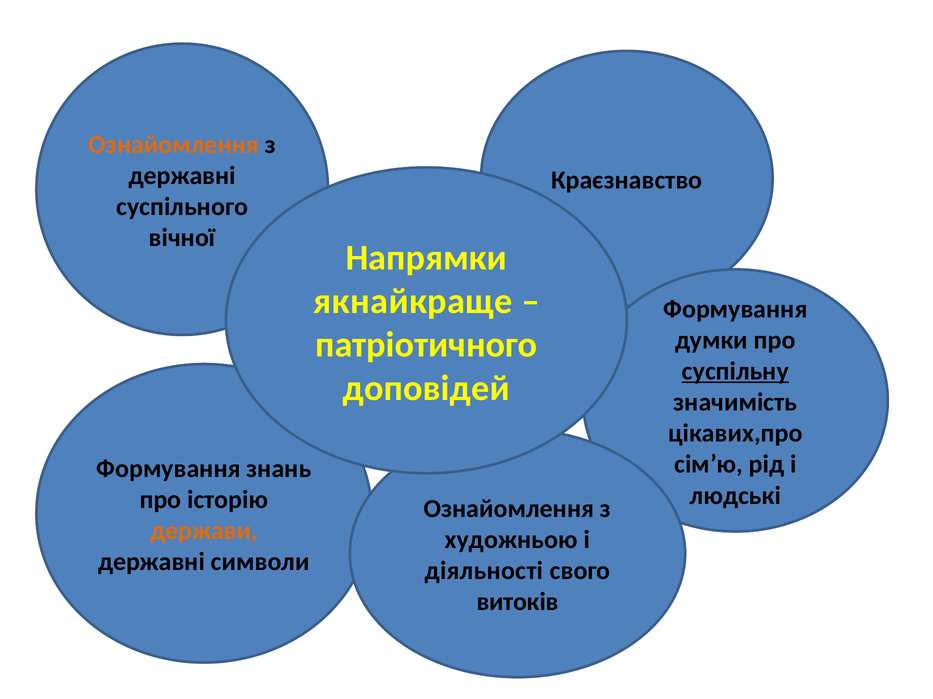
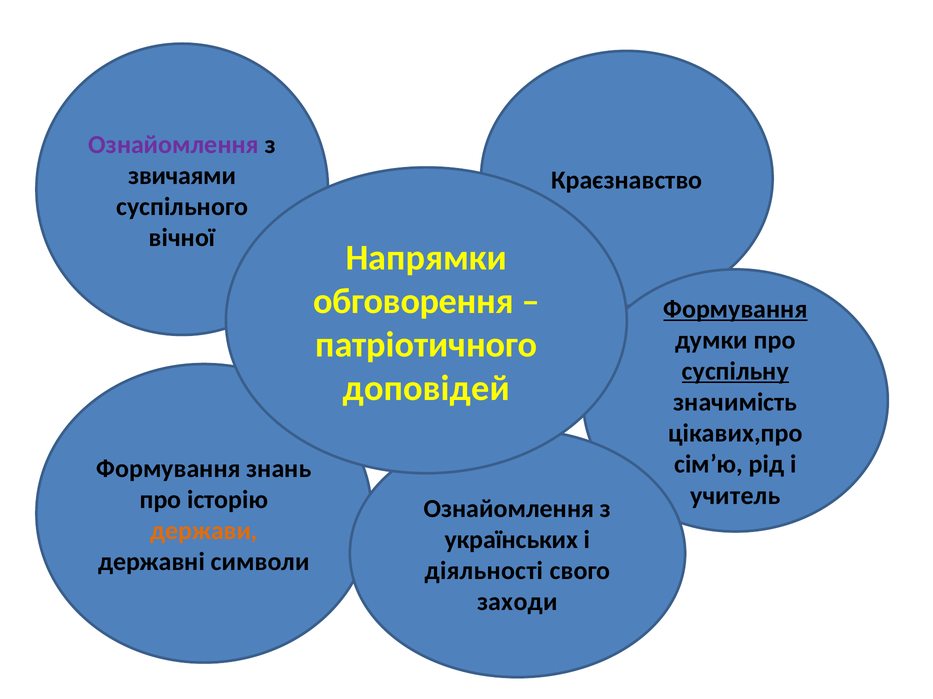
Ознайомлення at (174, 145) colour: orange -> purple
державні at (182, 176): державні -> звичаями
якнайкраще: якнайкраще -> обговорення
Формування at (735, 309) underline: none -> present
людські: людські -> учитель
художньою: художньою -> українських
витоків: витоків -> заходи
